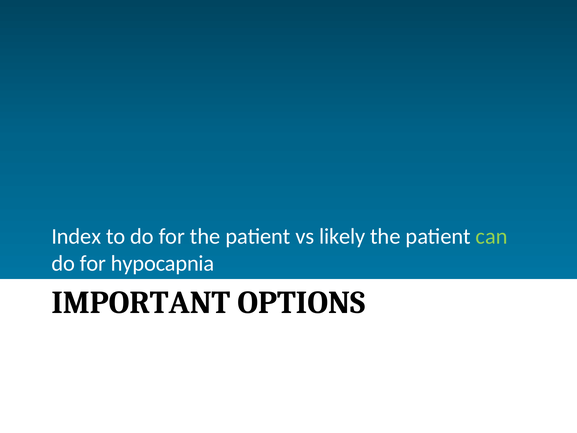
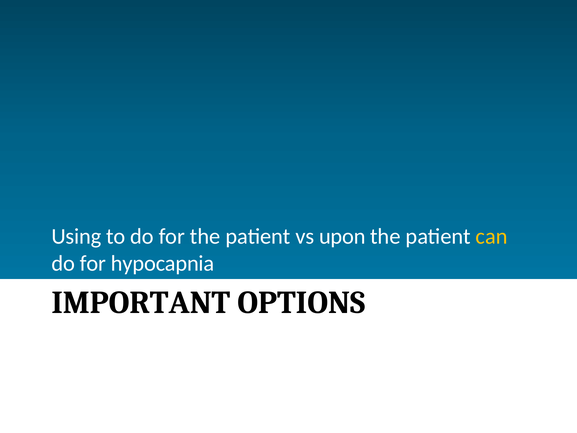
Index: Index -> Using
likely: likely -> upon
can colour: light green -> yellow
